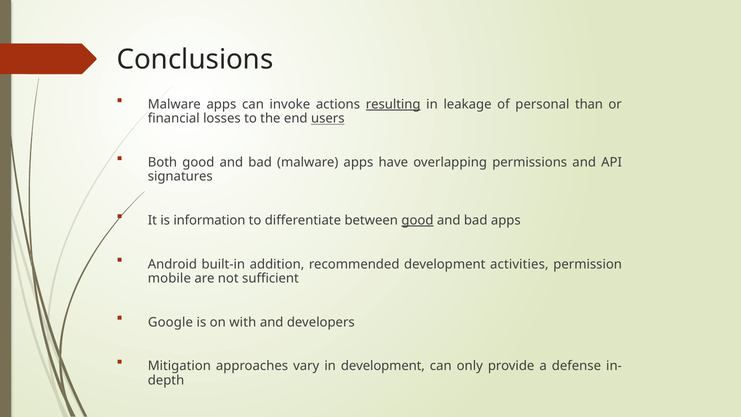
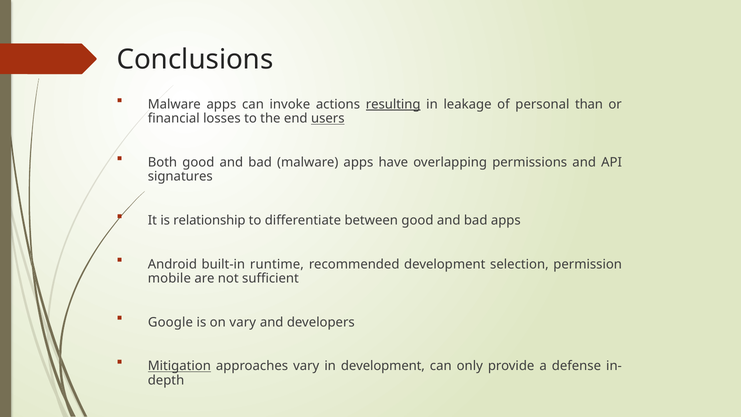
information: information -> relationship
good at (417, 220) underline: present -> none
addition: addition -> runtime
activities: activities -> selection
on with: with -> vary
Mitigation underline: none -> present
